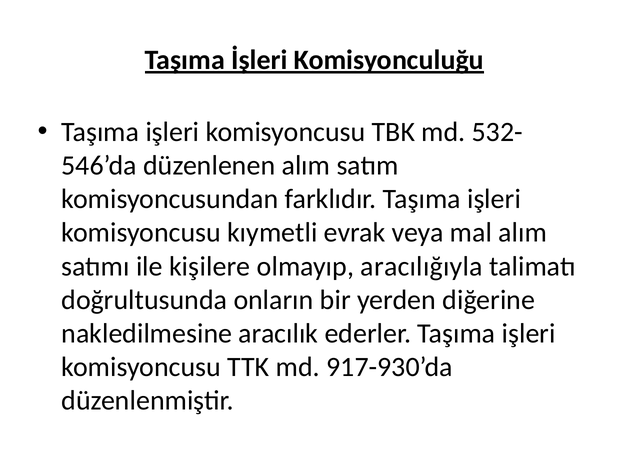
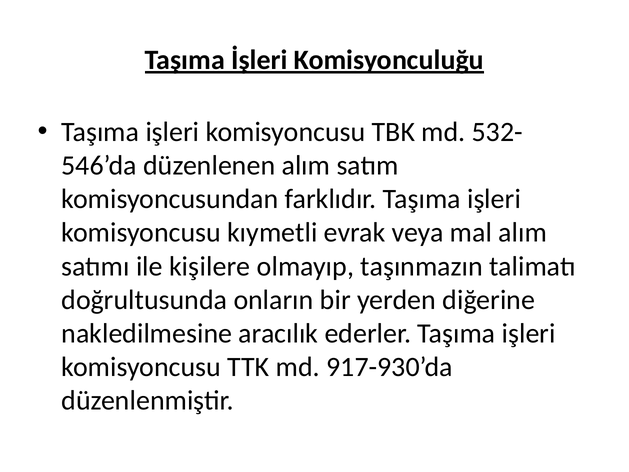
aracılığıyla: aracılığıyla -> taşınmazın
